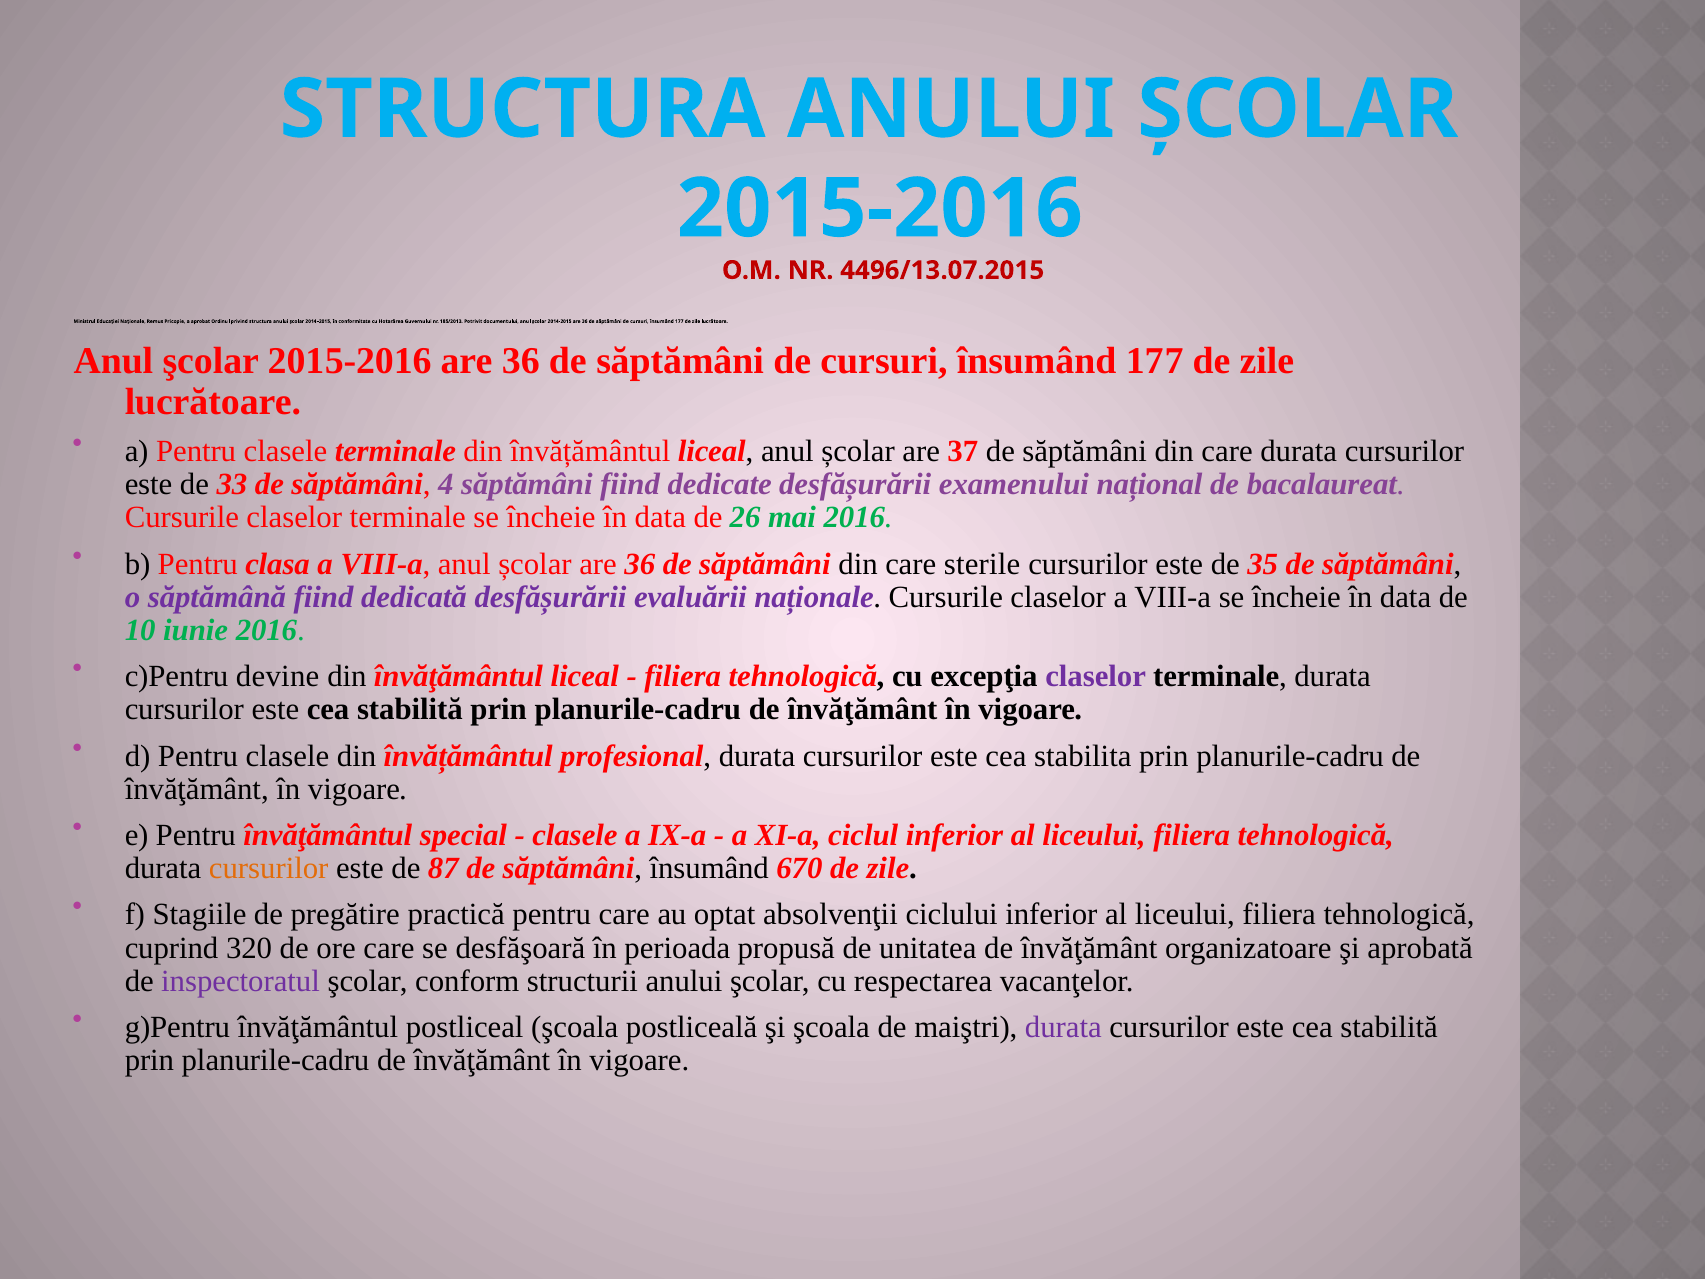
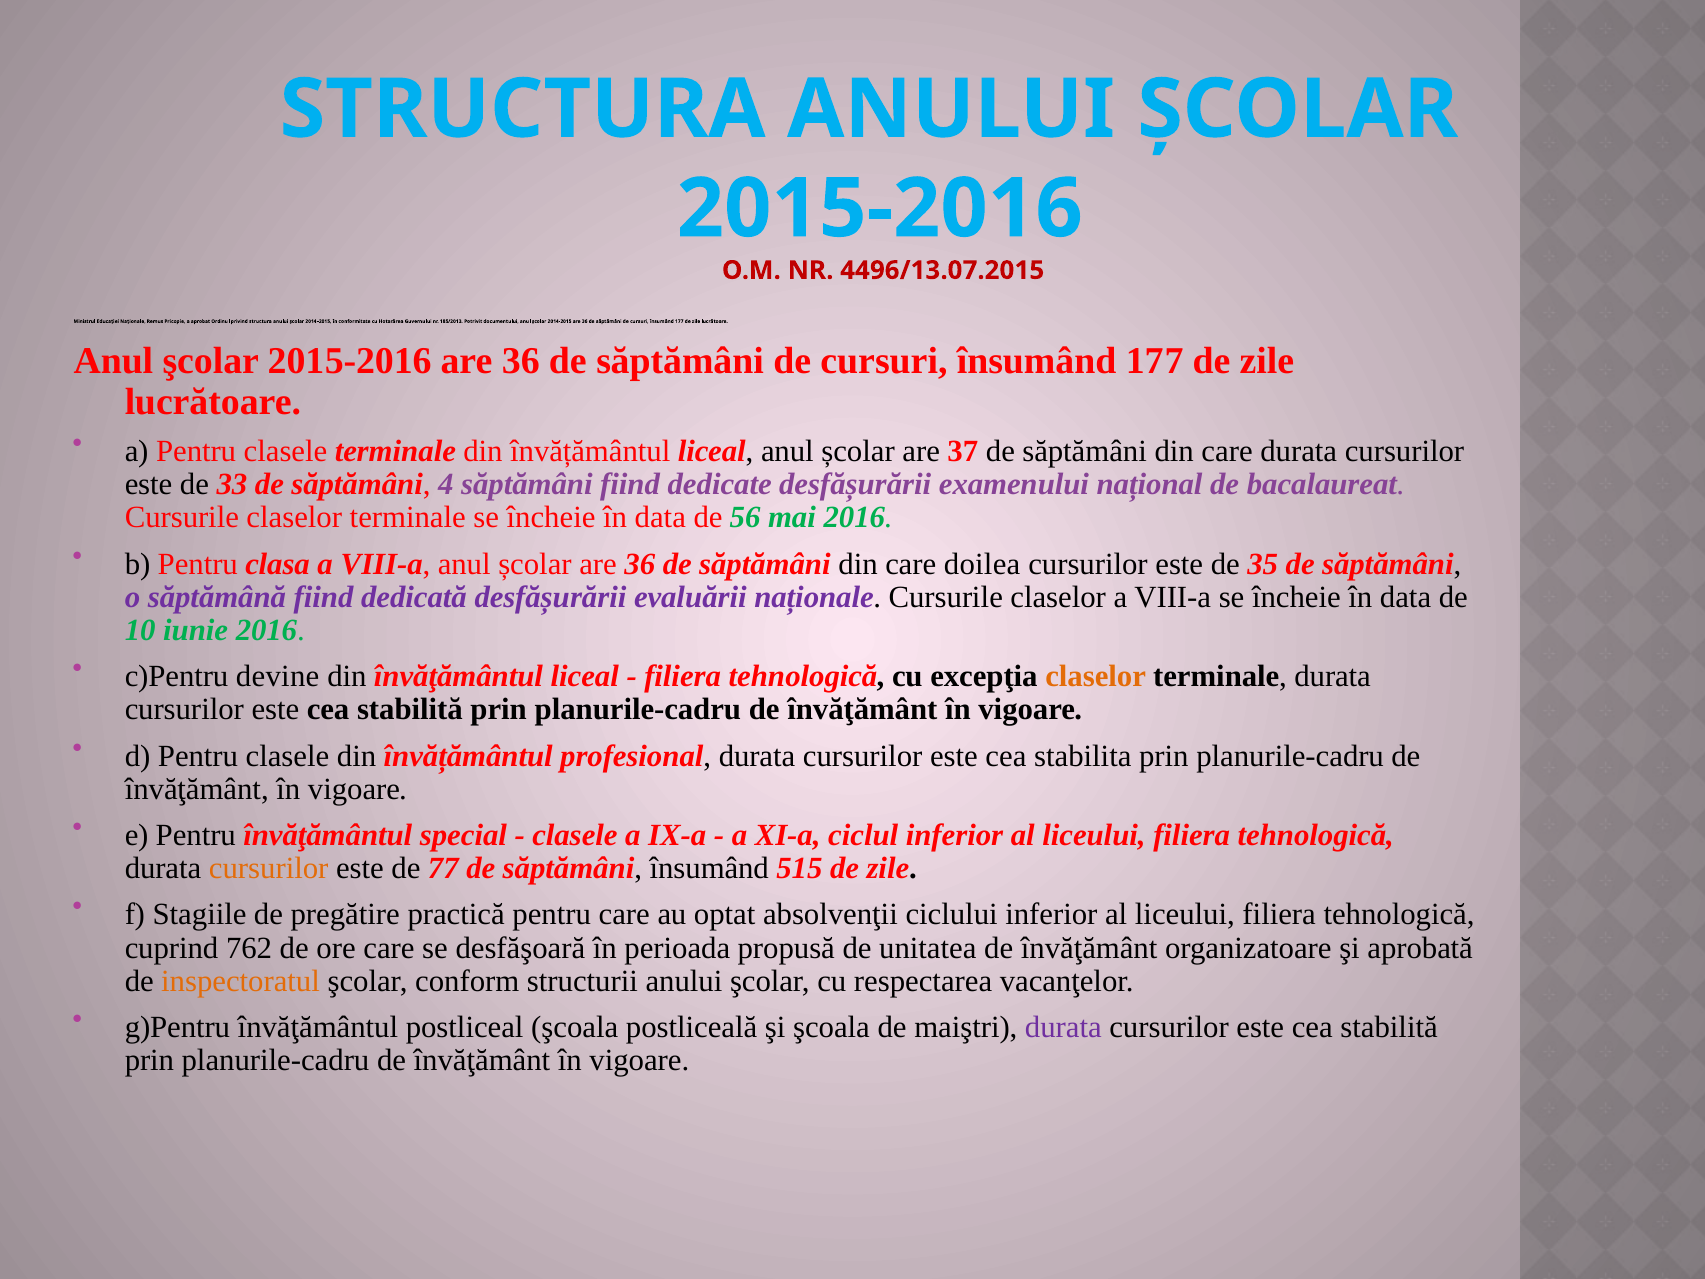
26: 26 -> 56
sterile: sterile -> doilea
claselor at (1096, 676) colour: purple -> orange
87: 87 -> 77
670: 670 -> 515
320: 320 -> 762
inspectoratul colour: purple -> orange
